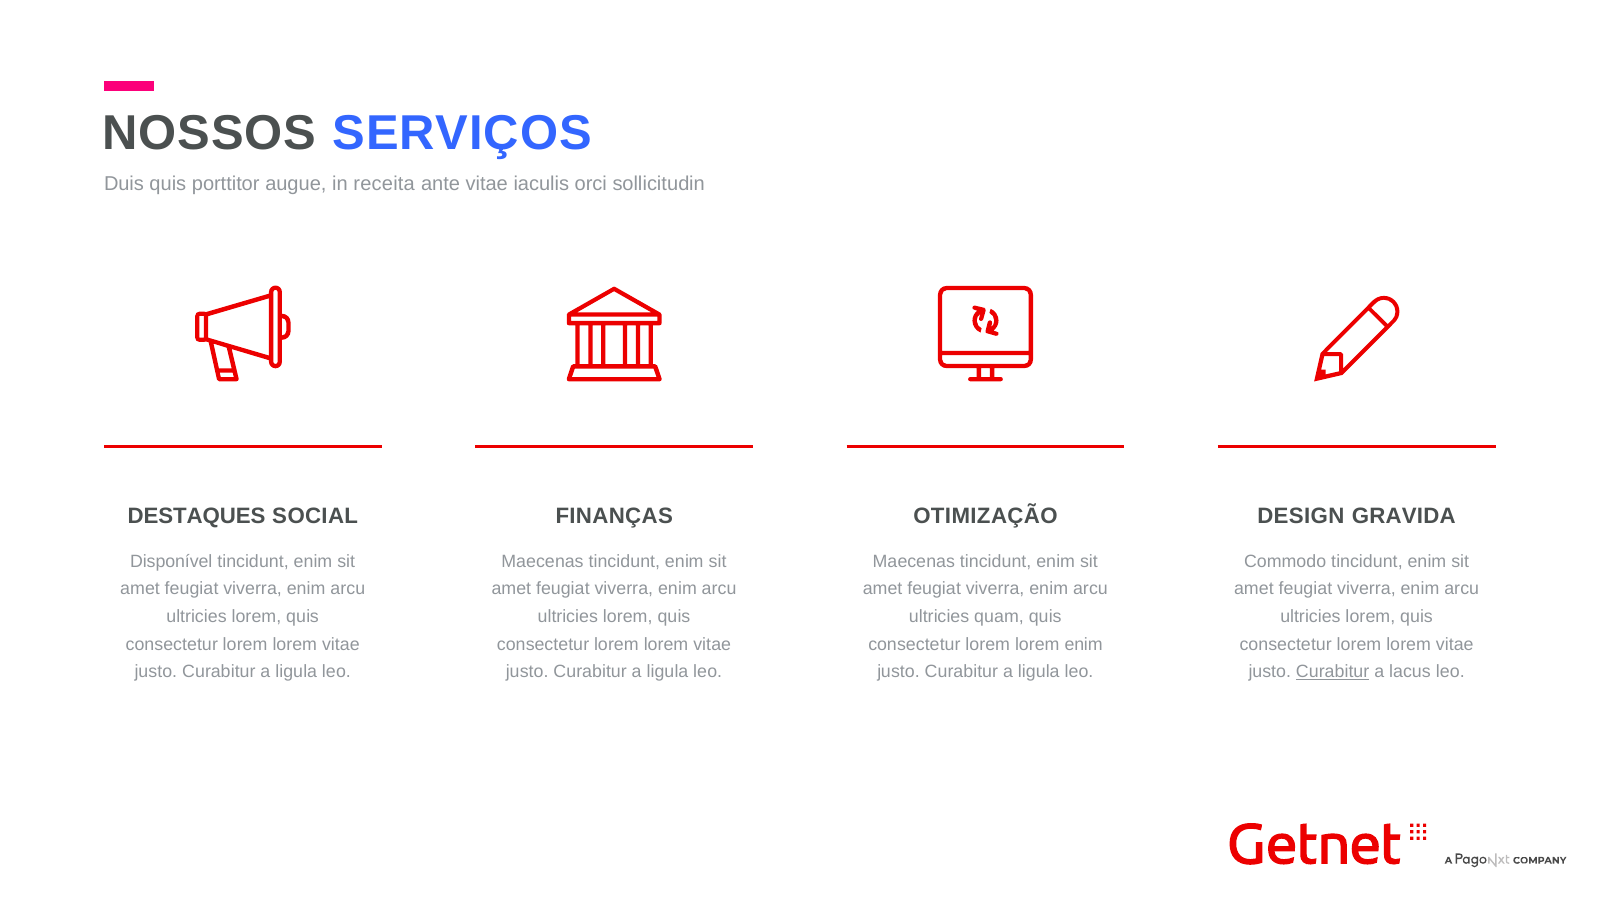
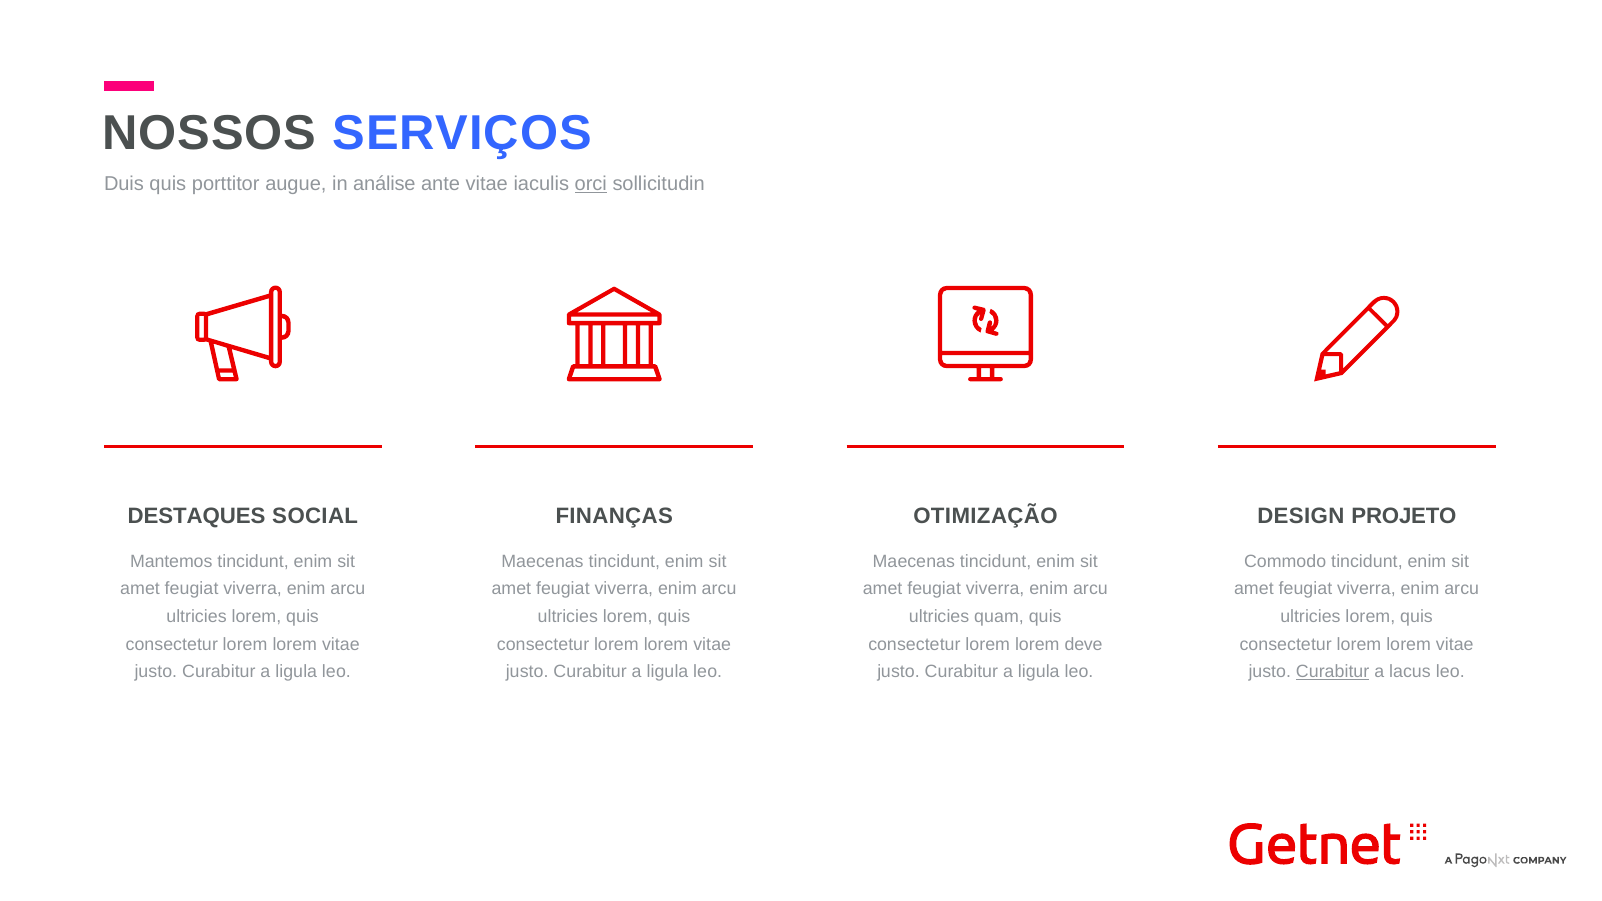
receita: receita -> análise
orci underline: none -> present
GRAVIDA: GRAVIDA -> PROJETO
Disponível: Disponível -> Mantemos
lorem enim: enim -> deve
